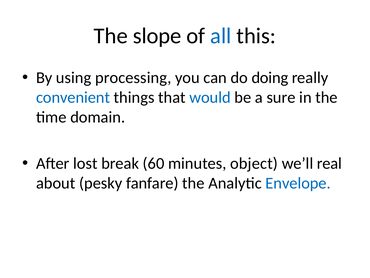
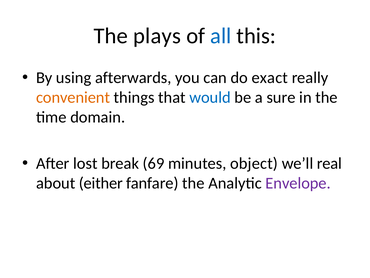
slope: slope -> plays
processing: processing -> afterwards
doing: doing -> exact
convenient colour: blue -> orange
60: 60 -> 69
pesky: pesky -> either
Envelope colour: blue -> purple
